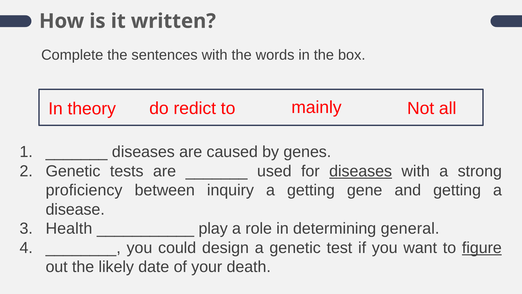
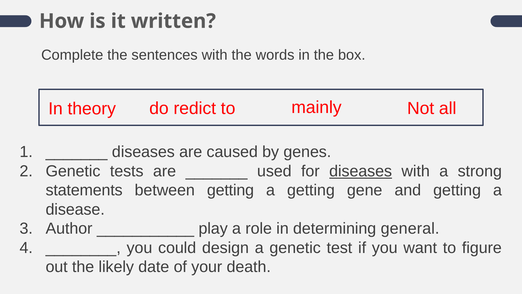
proficiency: proficiency -> statements
between inquiry: inquiry -> getting
Health: Health -> Author
figure underline: present -> none
